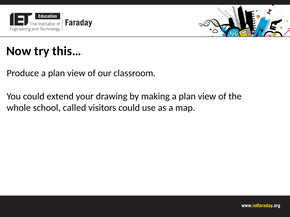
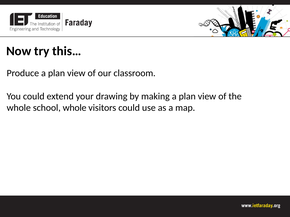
school called: called -> whole
